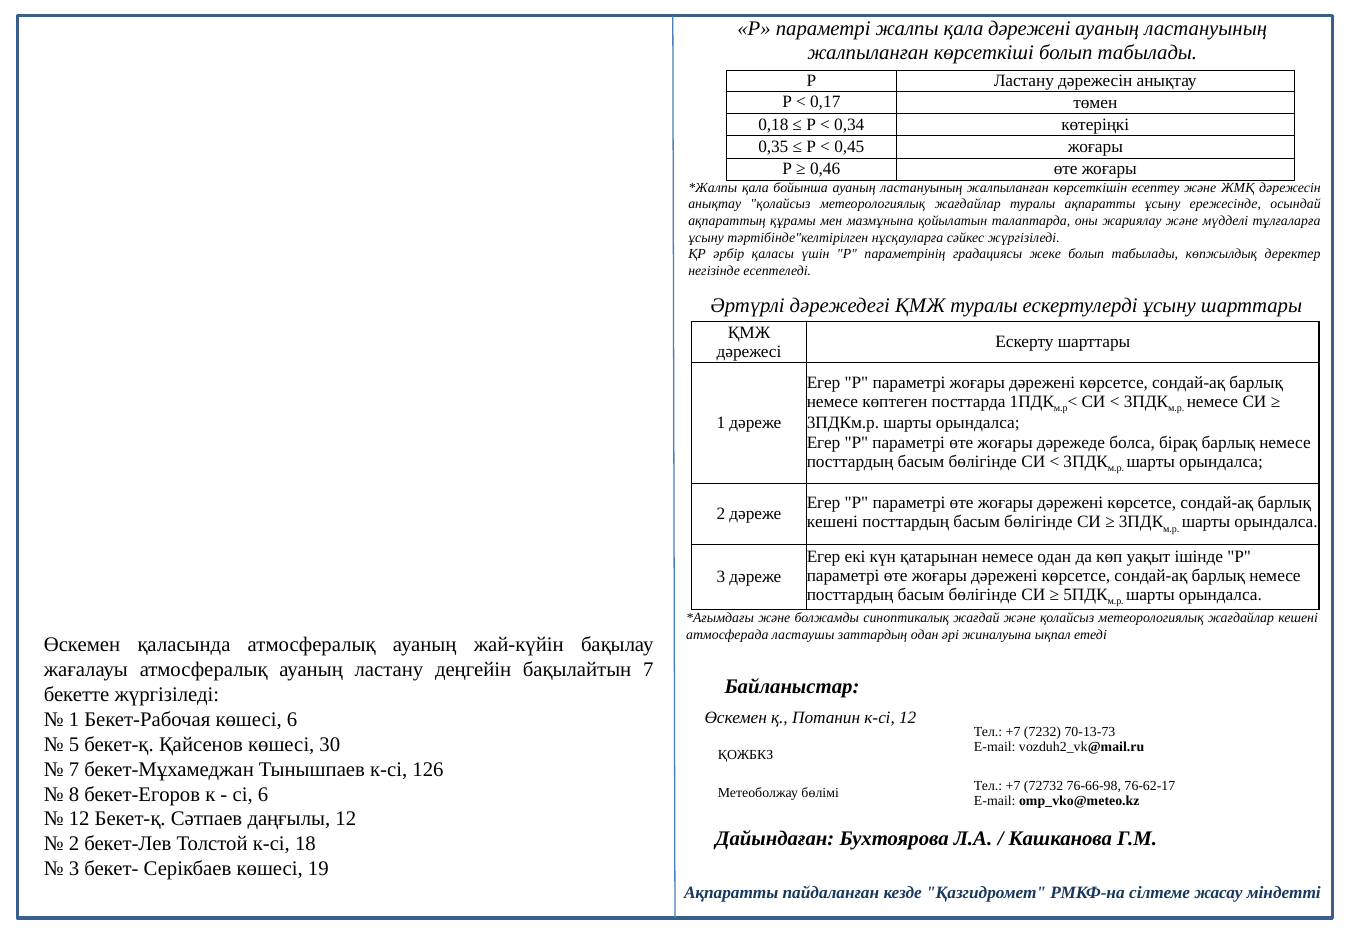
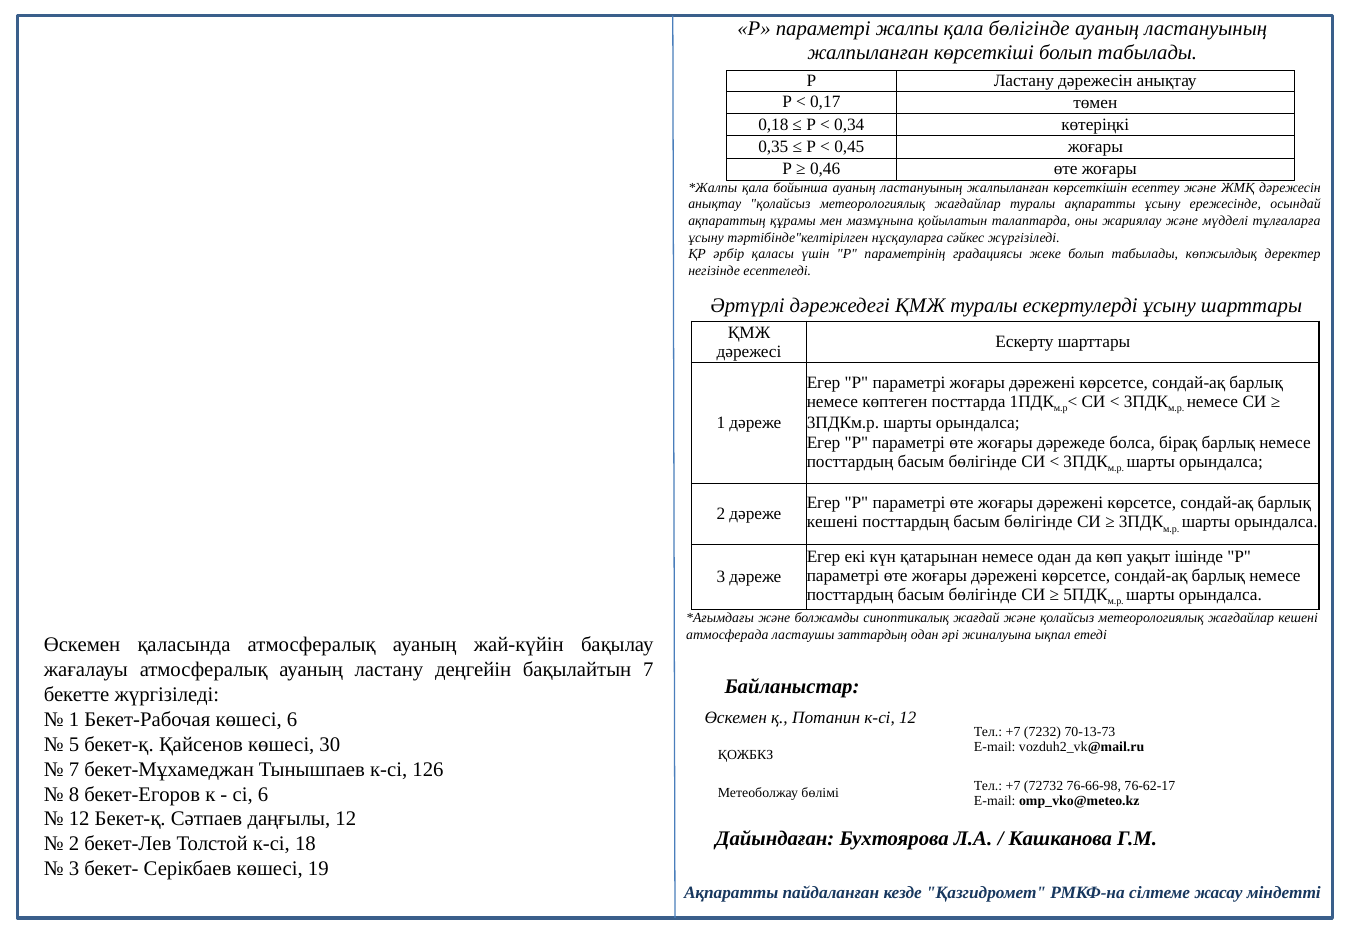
қала дәрежені: дәрежені -> бөлігінде
